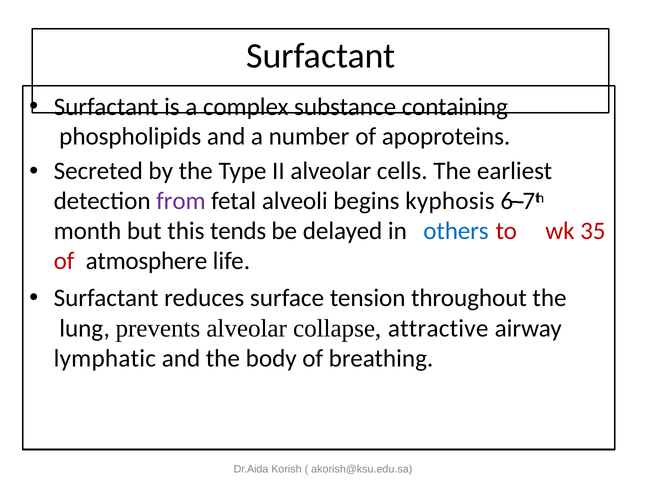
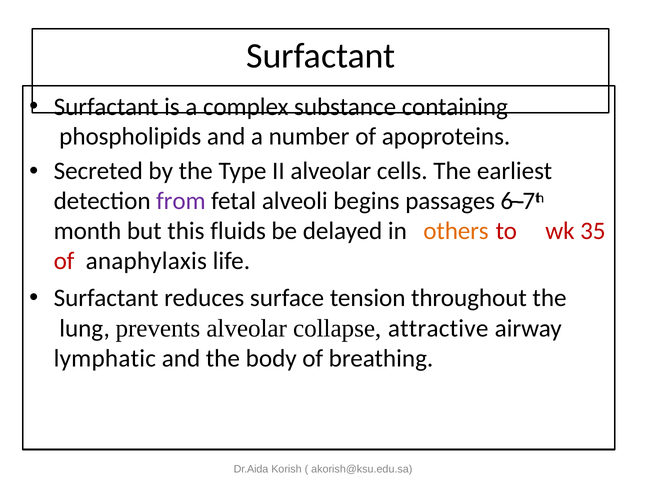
kyphosis: kyphosis -> passages
tends: tends -> fluids
others colour: blue -> orange
atmosphere: atmosphere -> anaphylaxis
